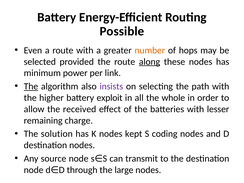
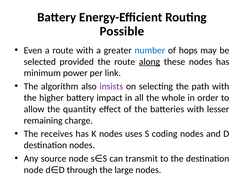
number colour: orange -> blue
The at (31, 86) underline: present -> none
exploit: exploit -> impact
received: received -> quantity
solution: solution -> receives
kept: kept -> uses
